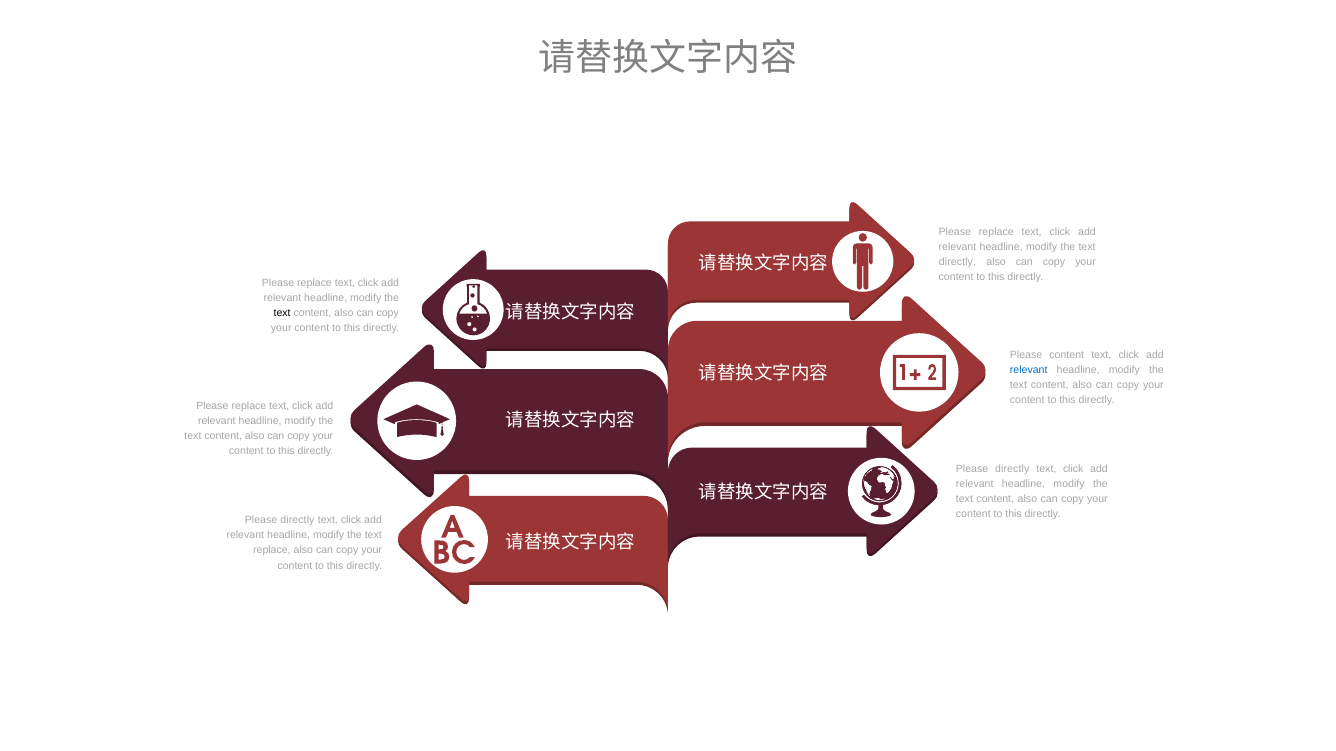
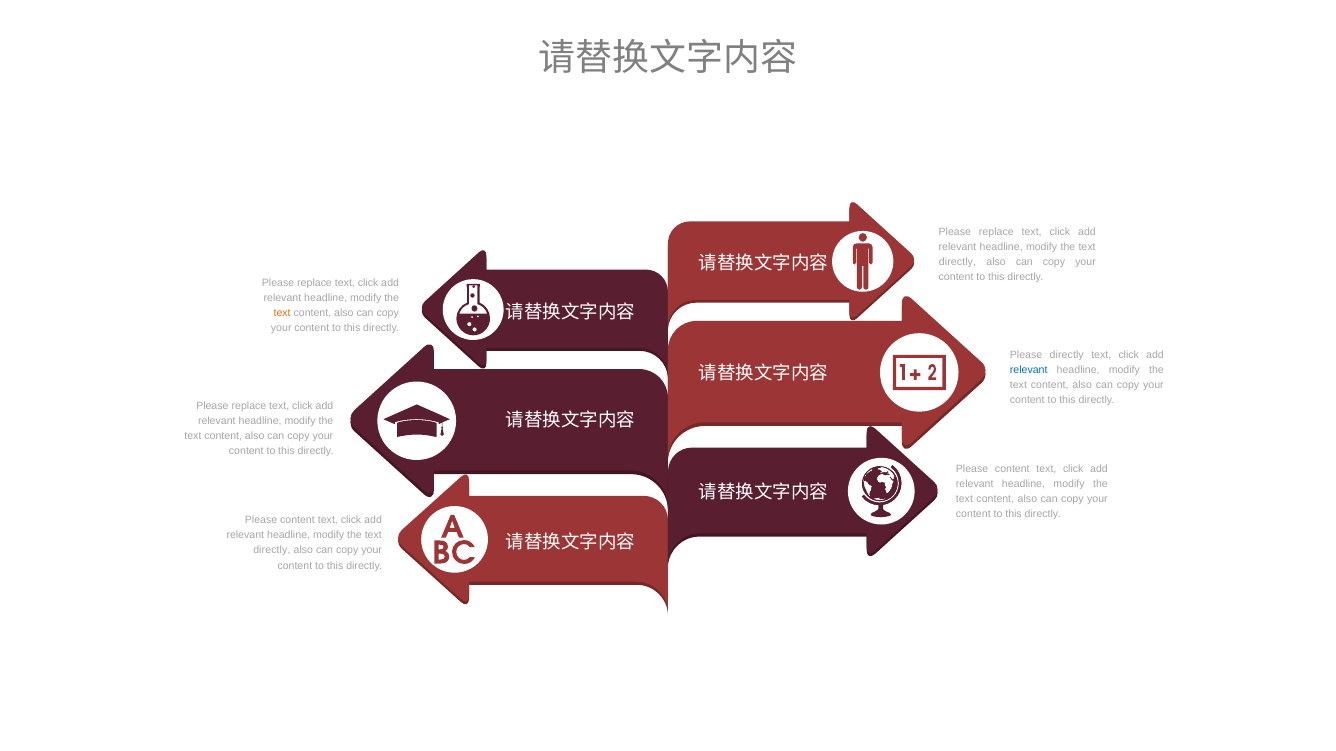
text at (282, 313) colour: black -> orange
Please content: content -> directly
directly at (1012, 469): directly -> content
directly at (297, 520): directly -> content
replace at (272, 551): replace -> directly
